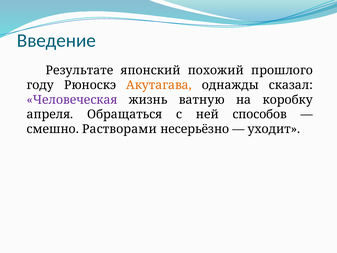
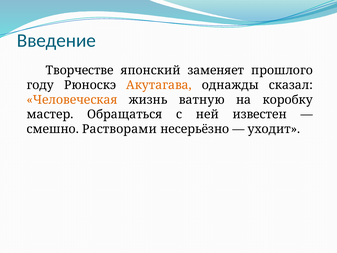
Результате: Результате -> Творчестве
похожий: похожий -> заменяет
Человеческая colour: purple -> orange
апреля: апреля -> мастер
способов: способов -> известен
